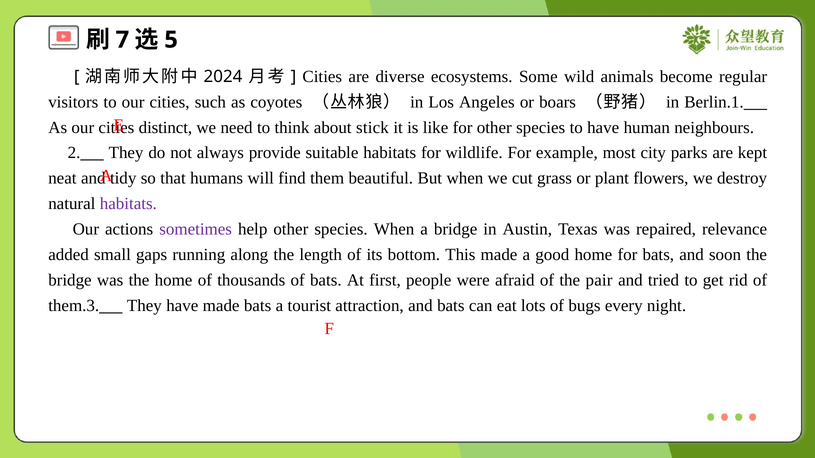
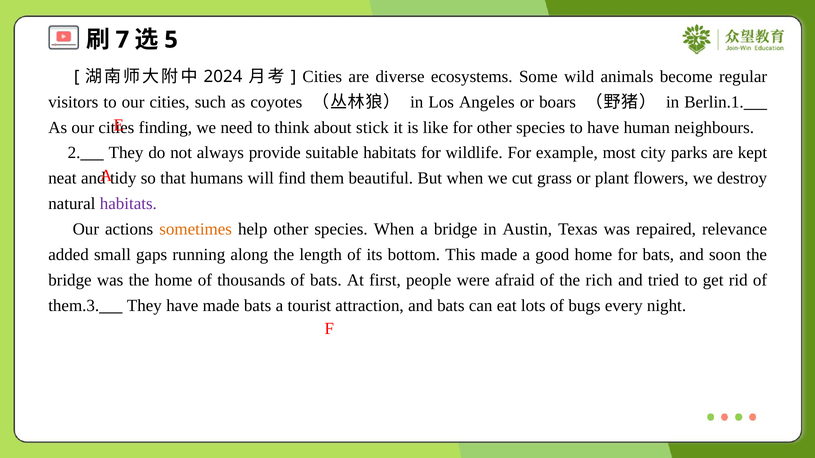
distinct: distinct -> finding
sometimes colour: purple -> orange
pair: pair -> rich
